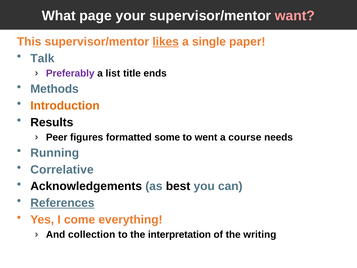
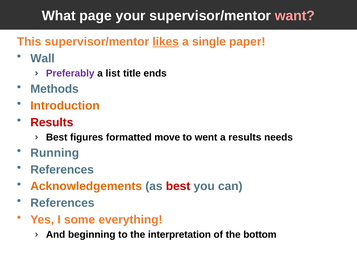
Talk: Talk -> Wall
Results at (52, 122) colour: black -> red
Peer at (57, 137): Peer -> Best
some: some -> move
a course: course -> results
Correlative at (62, 169): Correlative -> References
Acknowledgements colour: black -> orange
best at (178, 186) colour: black -> red
References at (62, 203) underline: present -> none
come: come -> some
collection: collection -> beginning
writing: writing -> bottom
